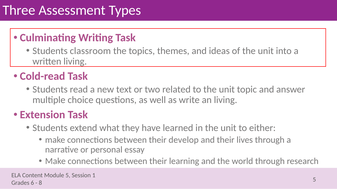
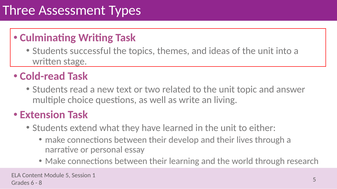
classroom: classroom -> successful
written living: living -> stage
